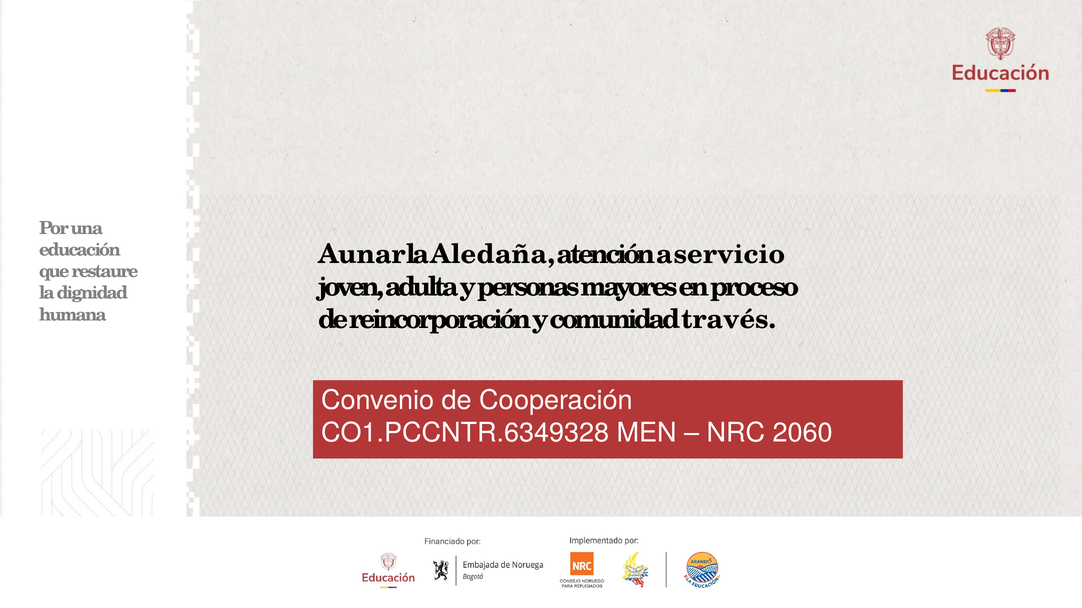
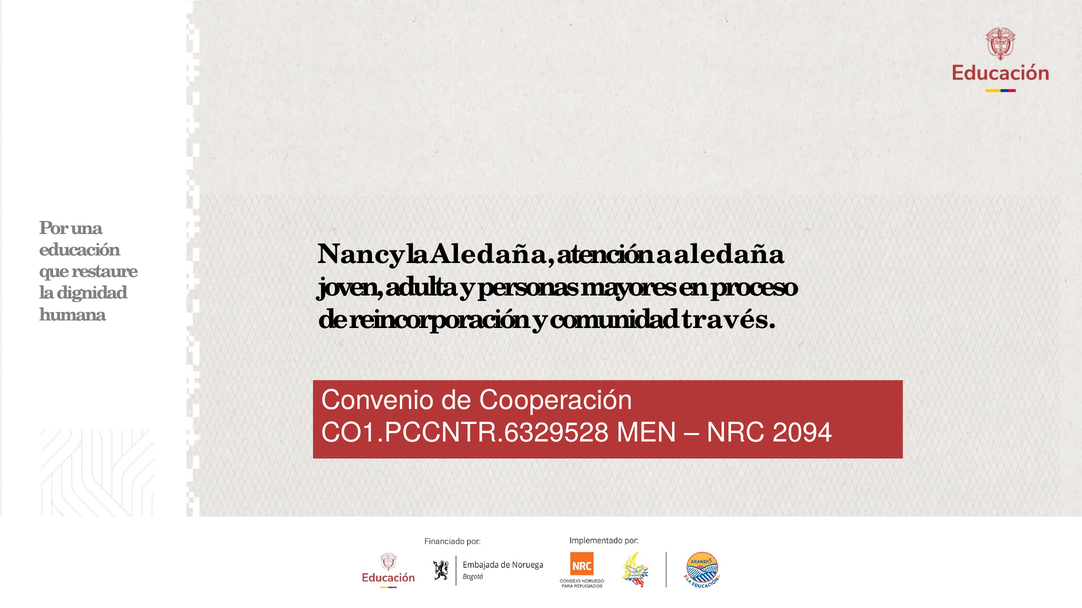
Aunar: Aunar -> Nancy
a servicio: servicio -> aledaña
CO1.PCCNTR.6349328: CO1.PCCNTR.6349328 -> CO1.PCCNTR.6329528
2060: 2060 -> 2094
